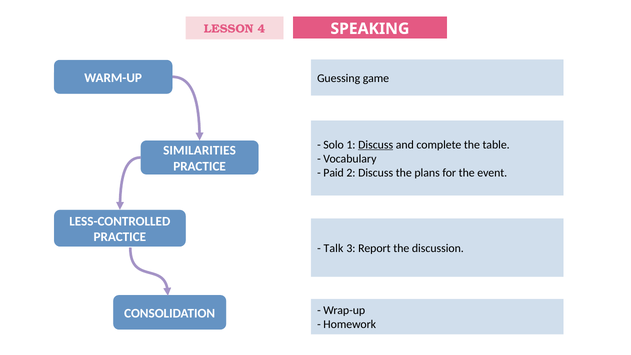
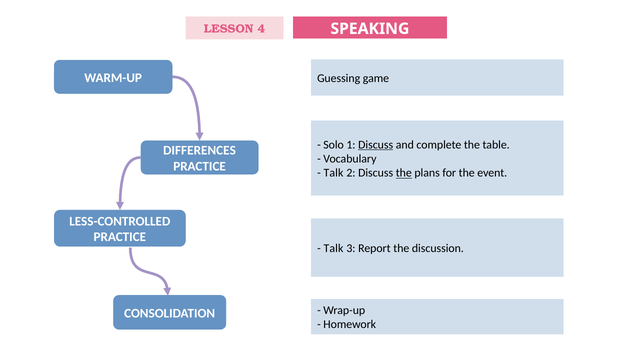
SIMILARITIES: SIMILARITIES -> DIFFERENCES
Paid at (334, 173): Paid -> Talk
the at (404, 173) underline: none -> present
